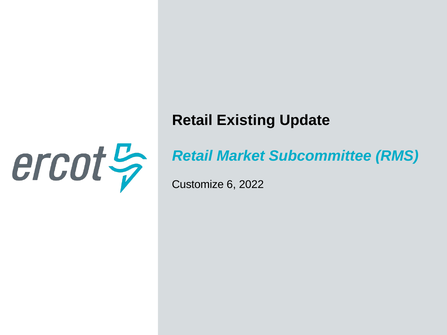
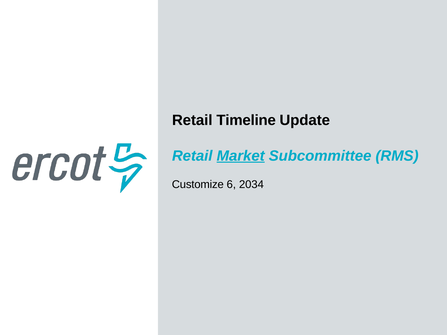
Existing: Existing -> Timeline
Market underline: none -> present
2022: 2022 -> 2034
